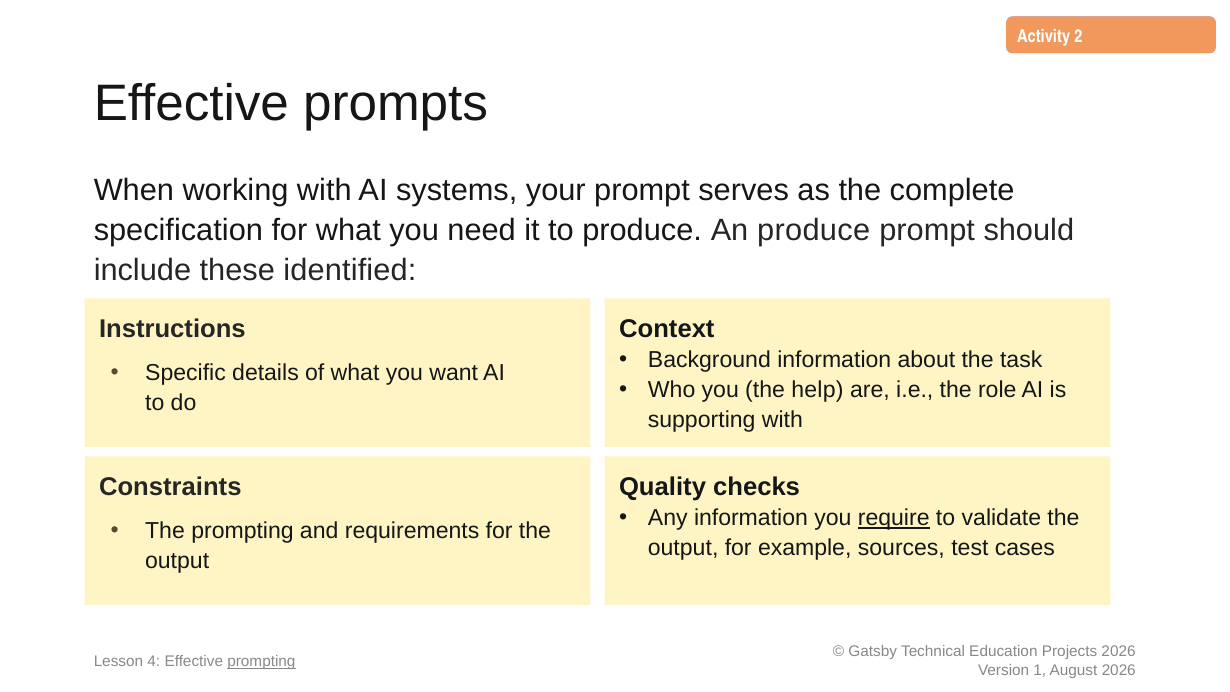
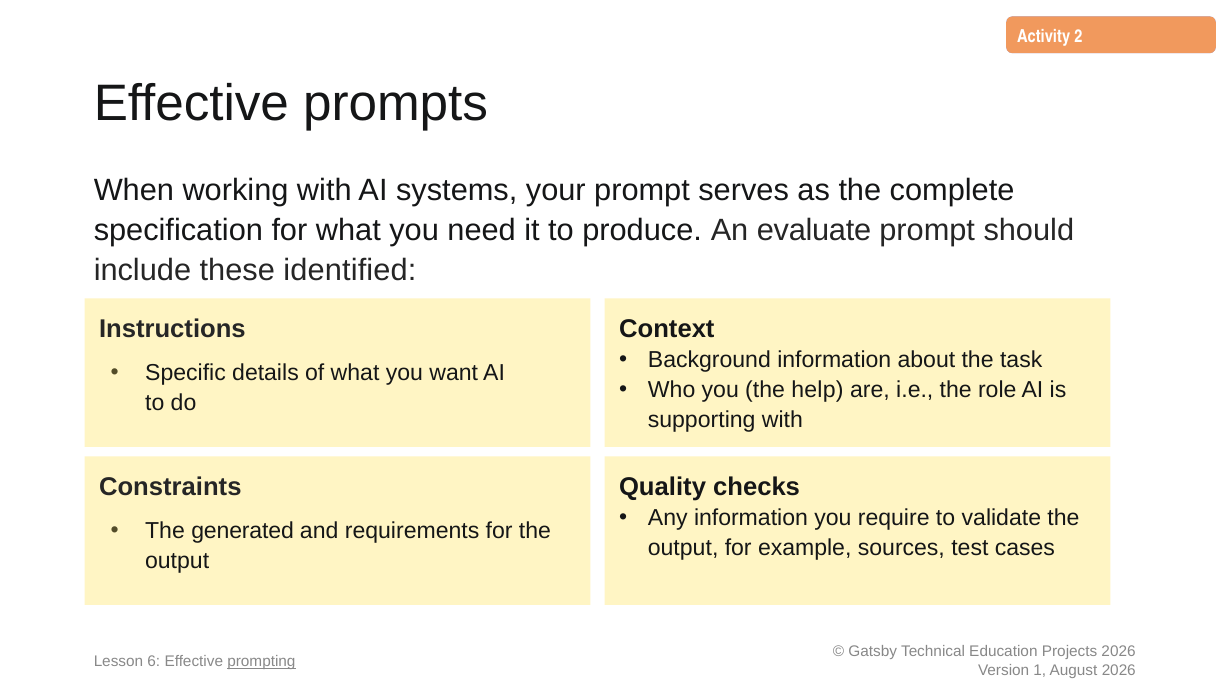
An produce: produce -> evaluate
require underline: present -> none
The prompting: prompting -> generated
4: 4 -> 6
